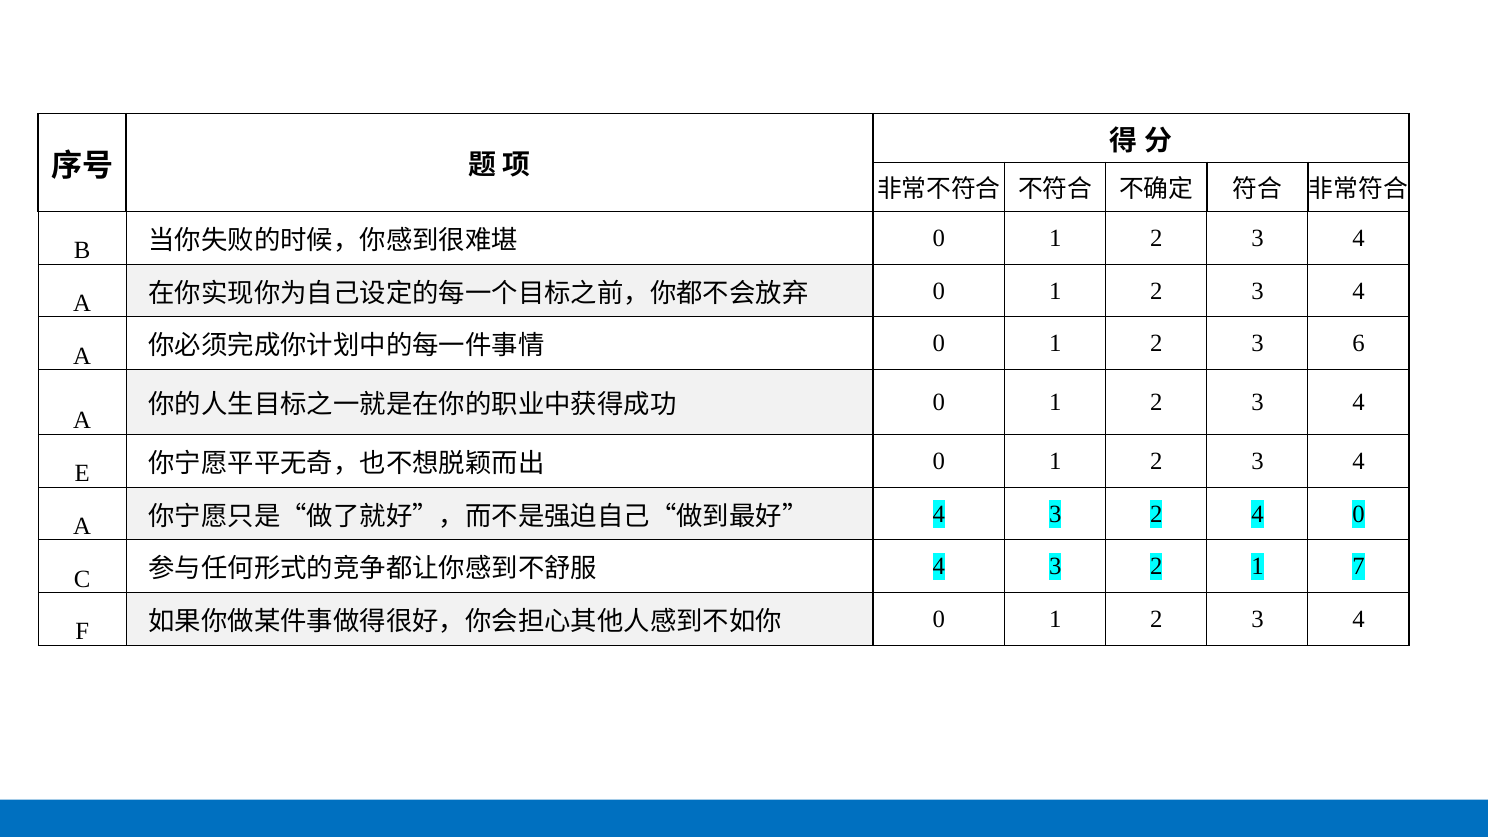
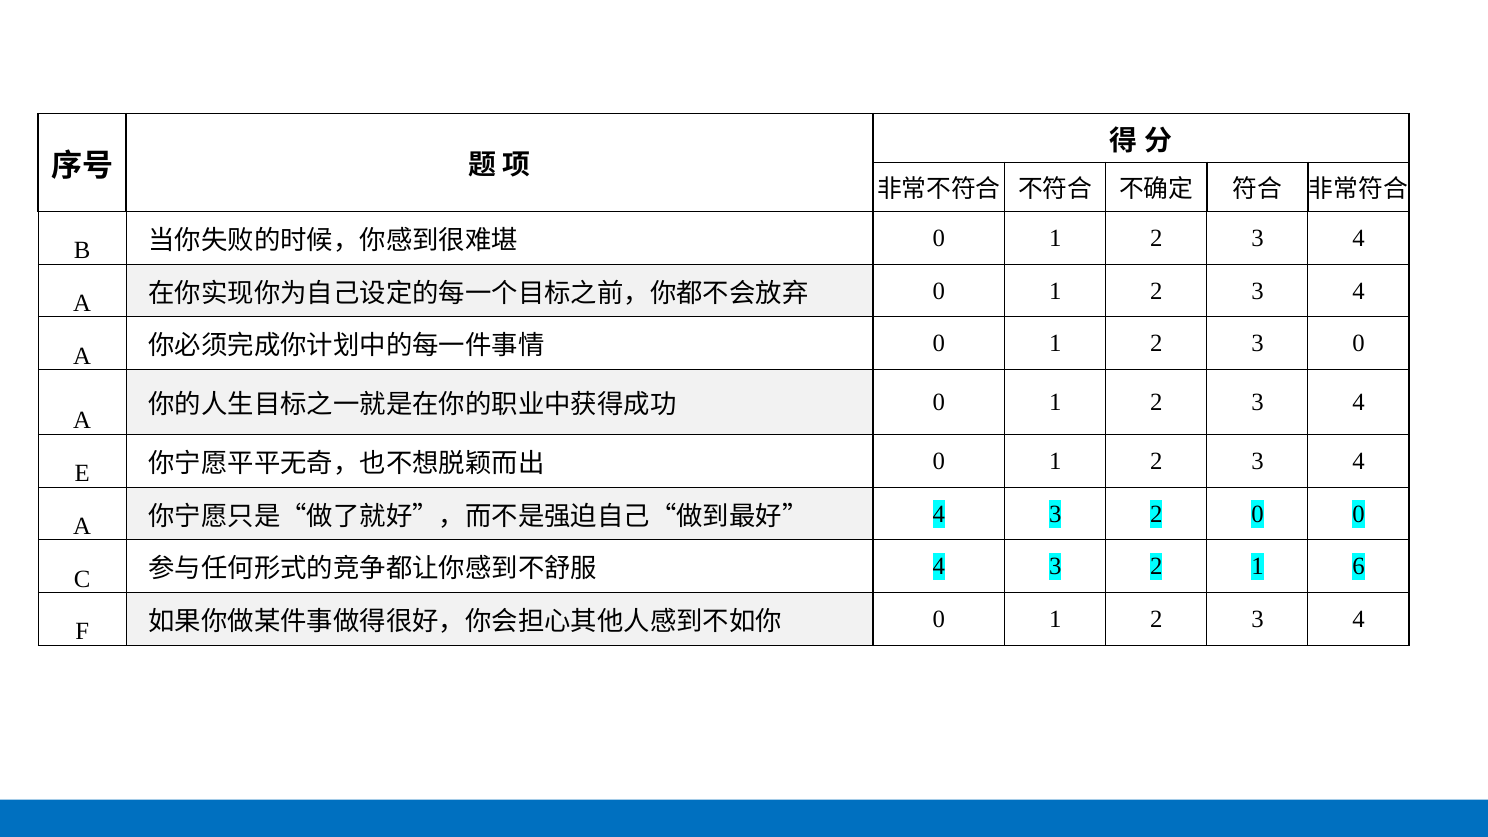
3 6: 6 -> 0
2 4: 4 -> 0
7: 7 -> 6
